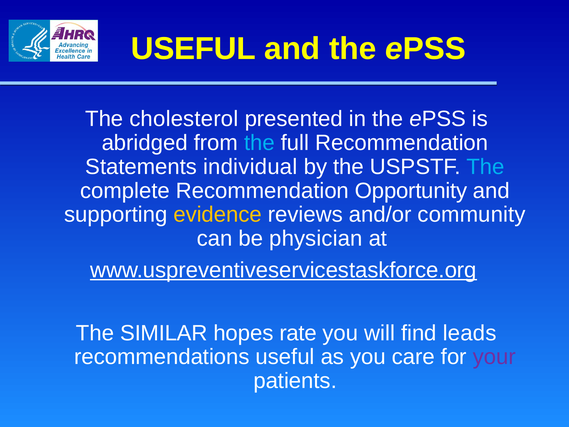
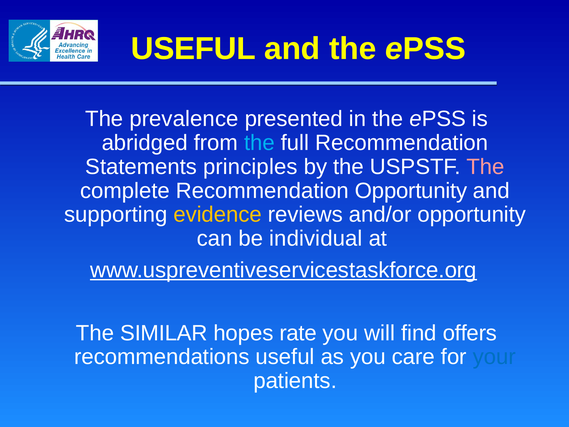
cholesterol: cholesterol -> prevalence
individual: individual -> principles
The at (486, 167) colour: light blue -> pink
and/or community: community -> opportunity
physician: physician -> individual
leads: leads -> offers
your colour: purple -> blue
